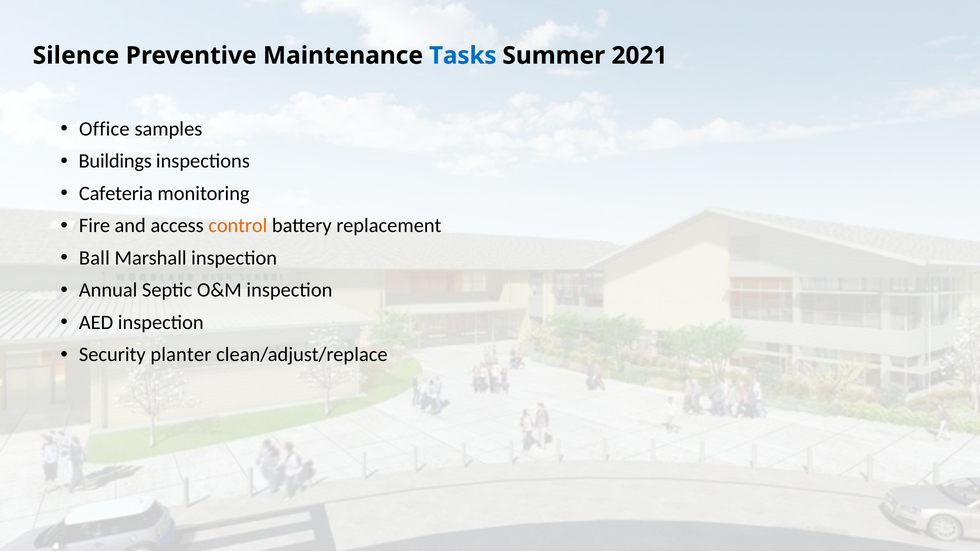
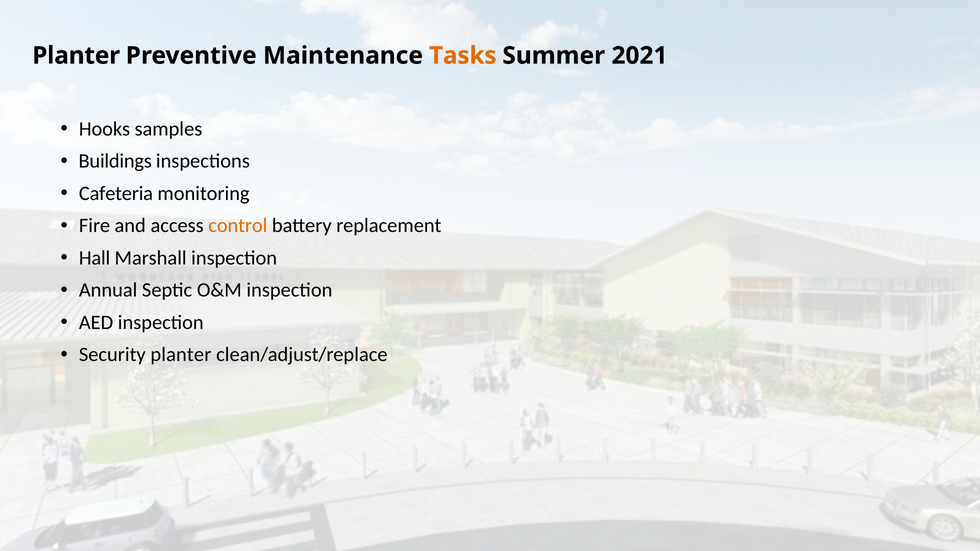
Silence at (76, 56): Silence -> Planter
Tasks colour: blue -> orange
Office: Office -> Hooks
Ball: Ball -> Hall
